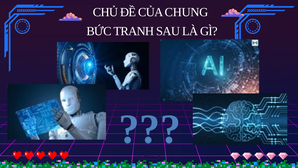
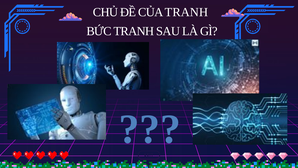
CỦA CHUNG: CHUNG -> TRANH
